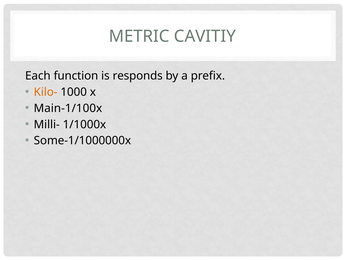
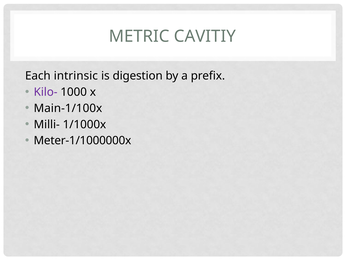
function: function -> intrinsic
responds: responds -> digestion
Kilo- colour: orange -> purple
Some-1/1000000x: Some-1/1000000x -> Meter-1/1000000x
